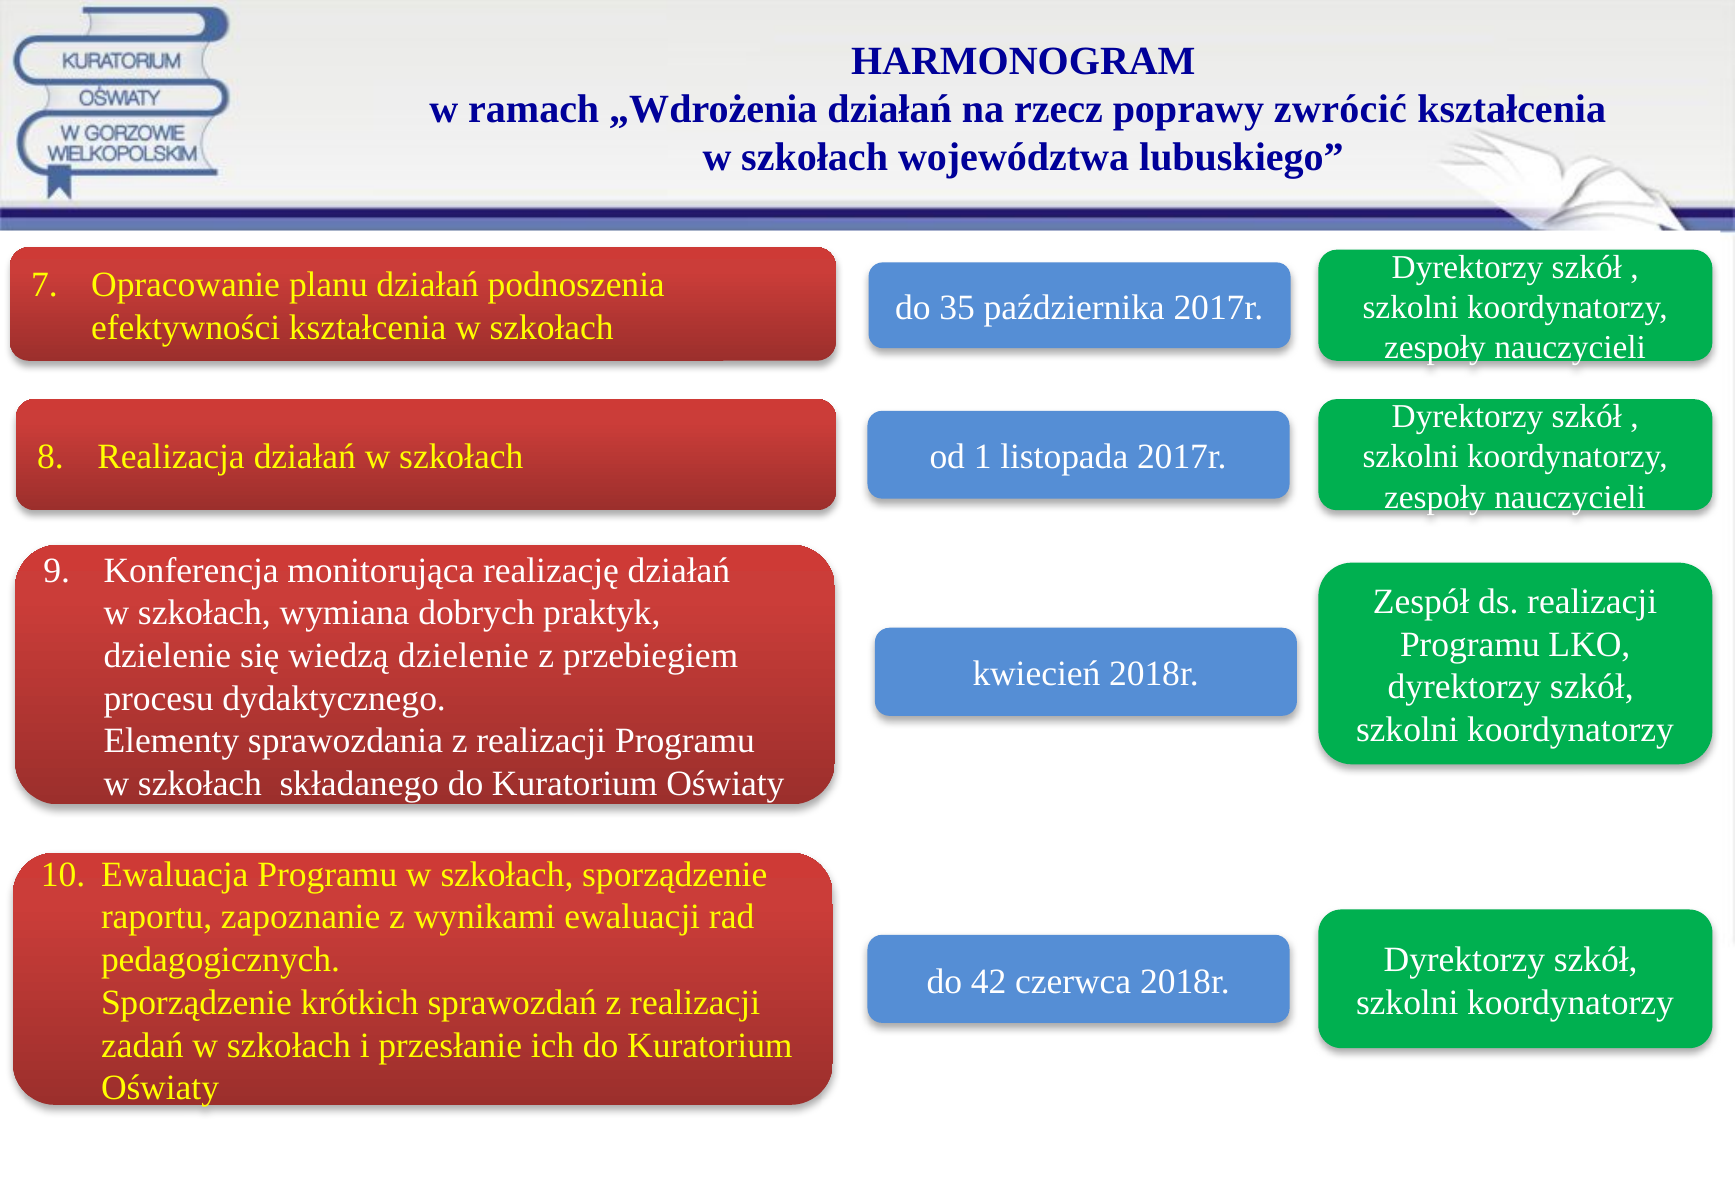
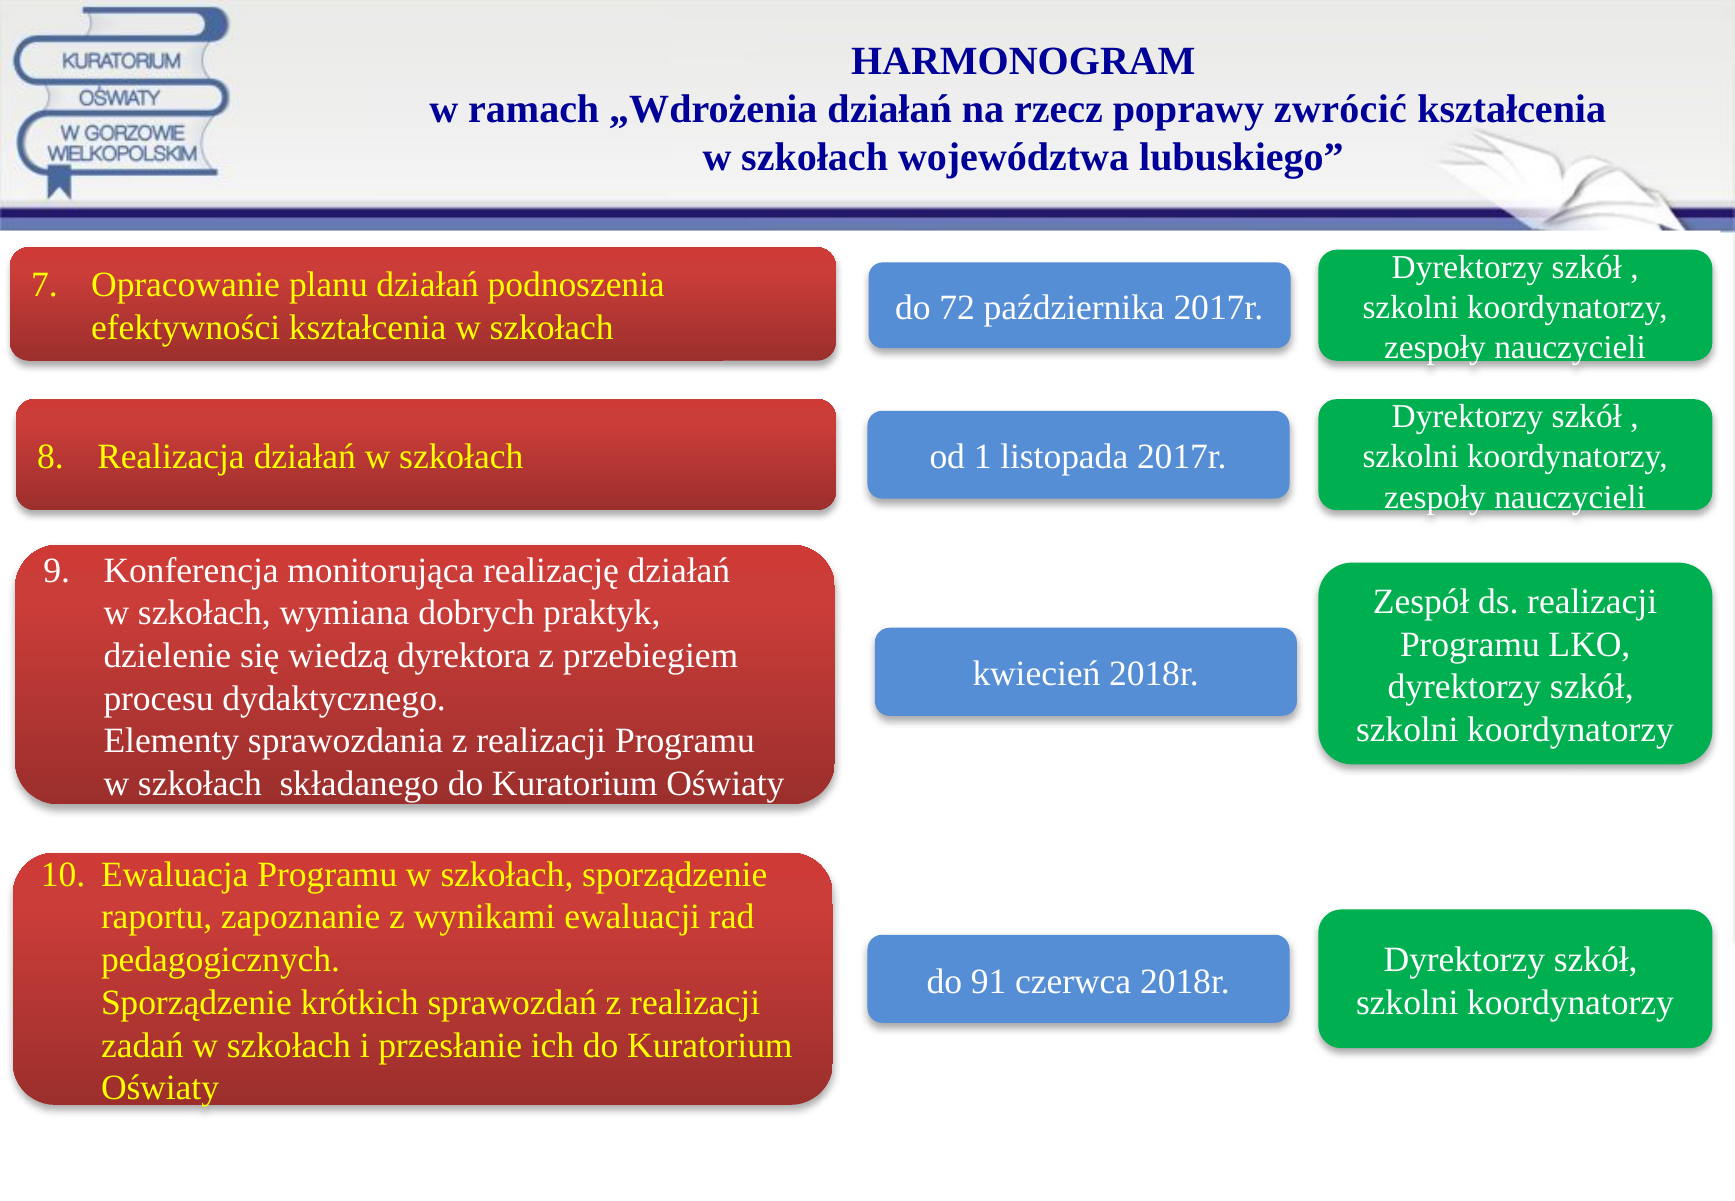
35: 35 -> 72
wiedzą dzielenie: dzielenie -> dyrektora
42: 42 -> 91
